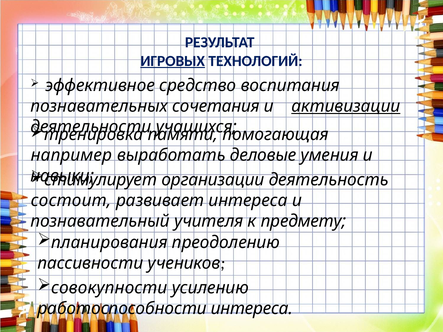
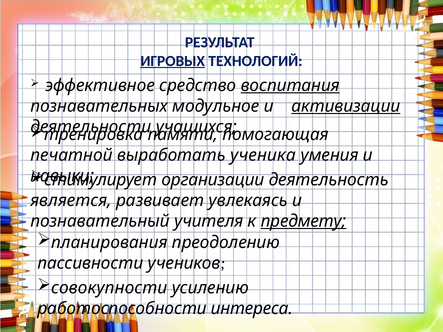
воспитания underline: none -> present
сочетания: сочетания -> модульное
например: например -> печатной
деловые: деловые -> ученика
состоит: состоит -> является
развивает интереса: интереса -> увлекаясь
предмету underline: none -> present
